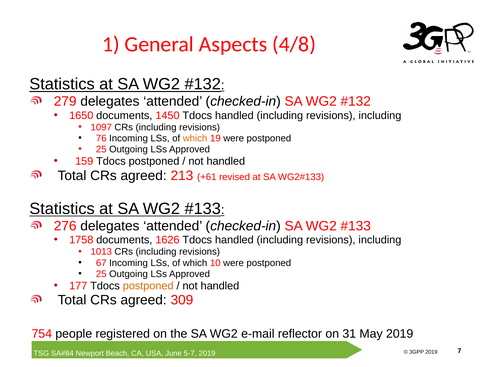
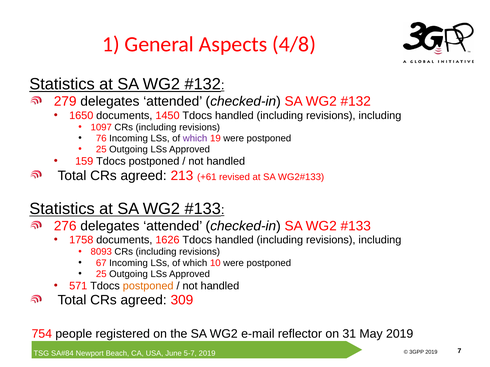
which at (195, 138) colour: orange -> purple
1013: 1013 -> 8093
177: 177 -> 571
